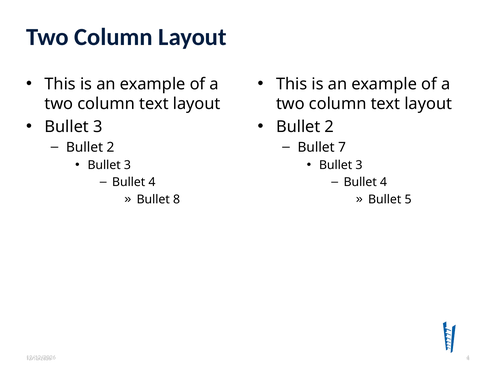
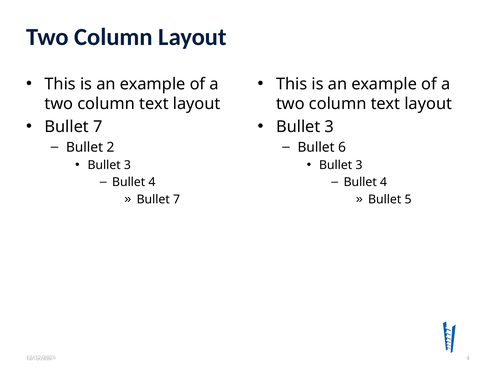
3 at (98, 127): 3 -> 7
2 at (329, 127): 2 -> 3
7: 7 -> 6
8 at (177, 200): 8 -> 7
